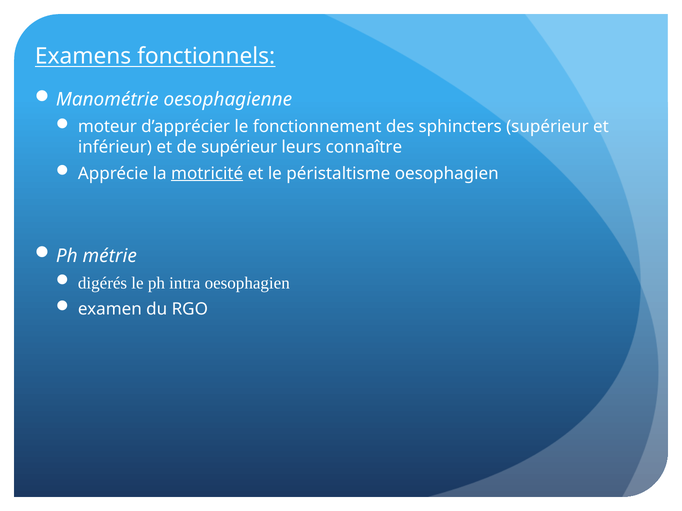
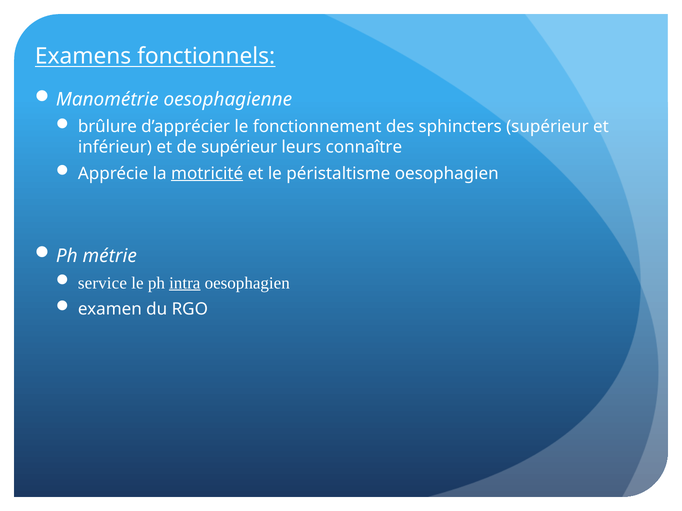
moteur: moteur -> brûlure
digérés: digérés -> service
intra underline: none -> present
